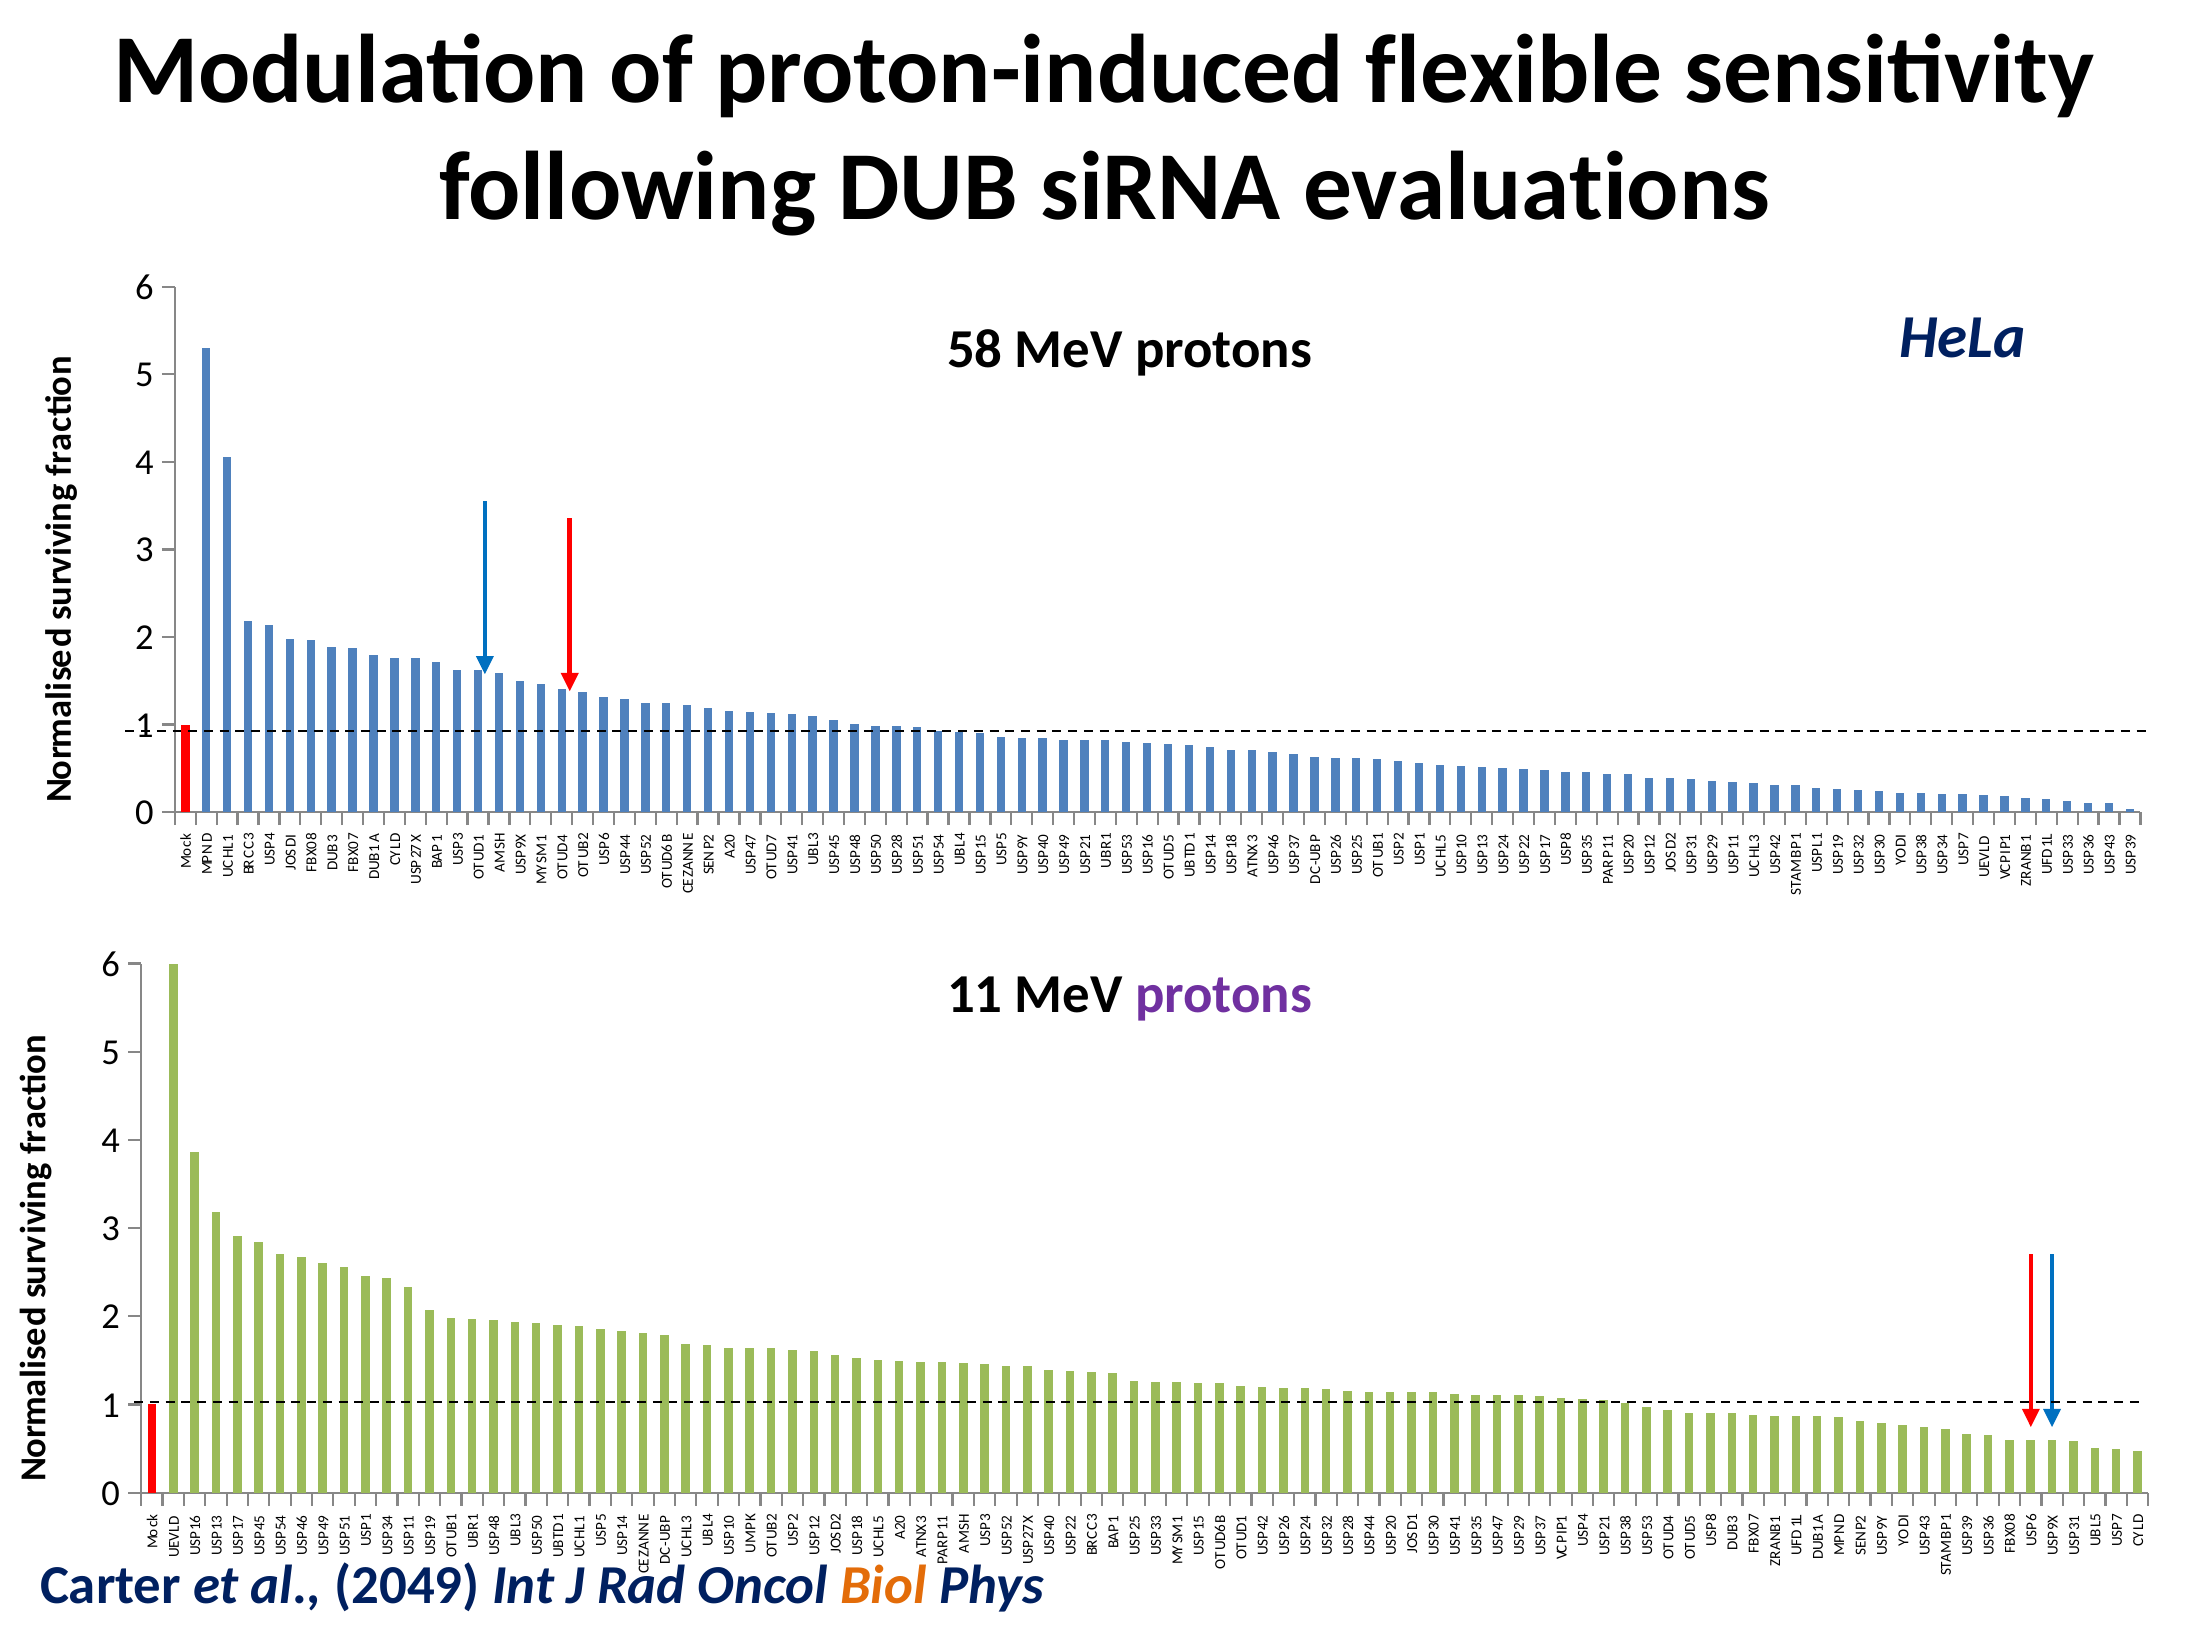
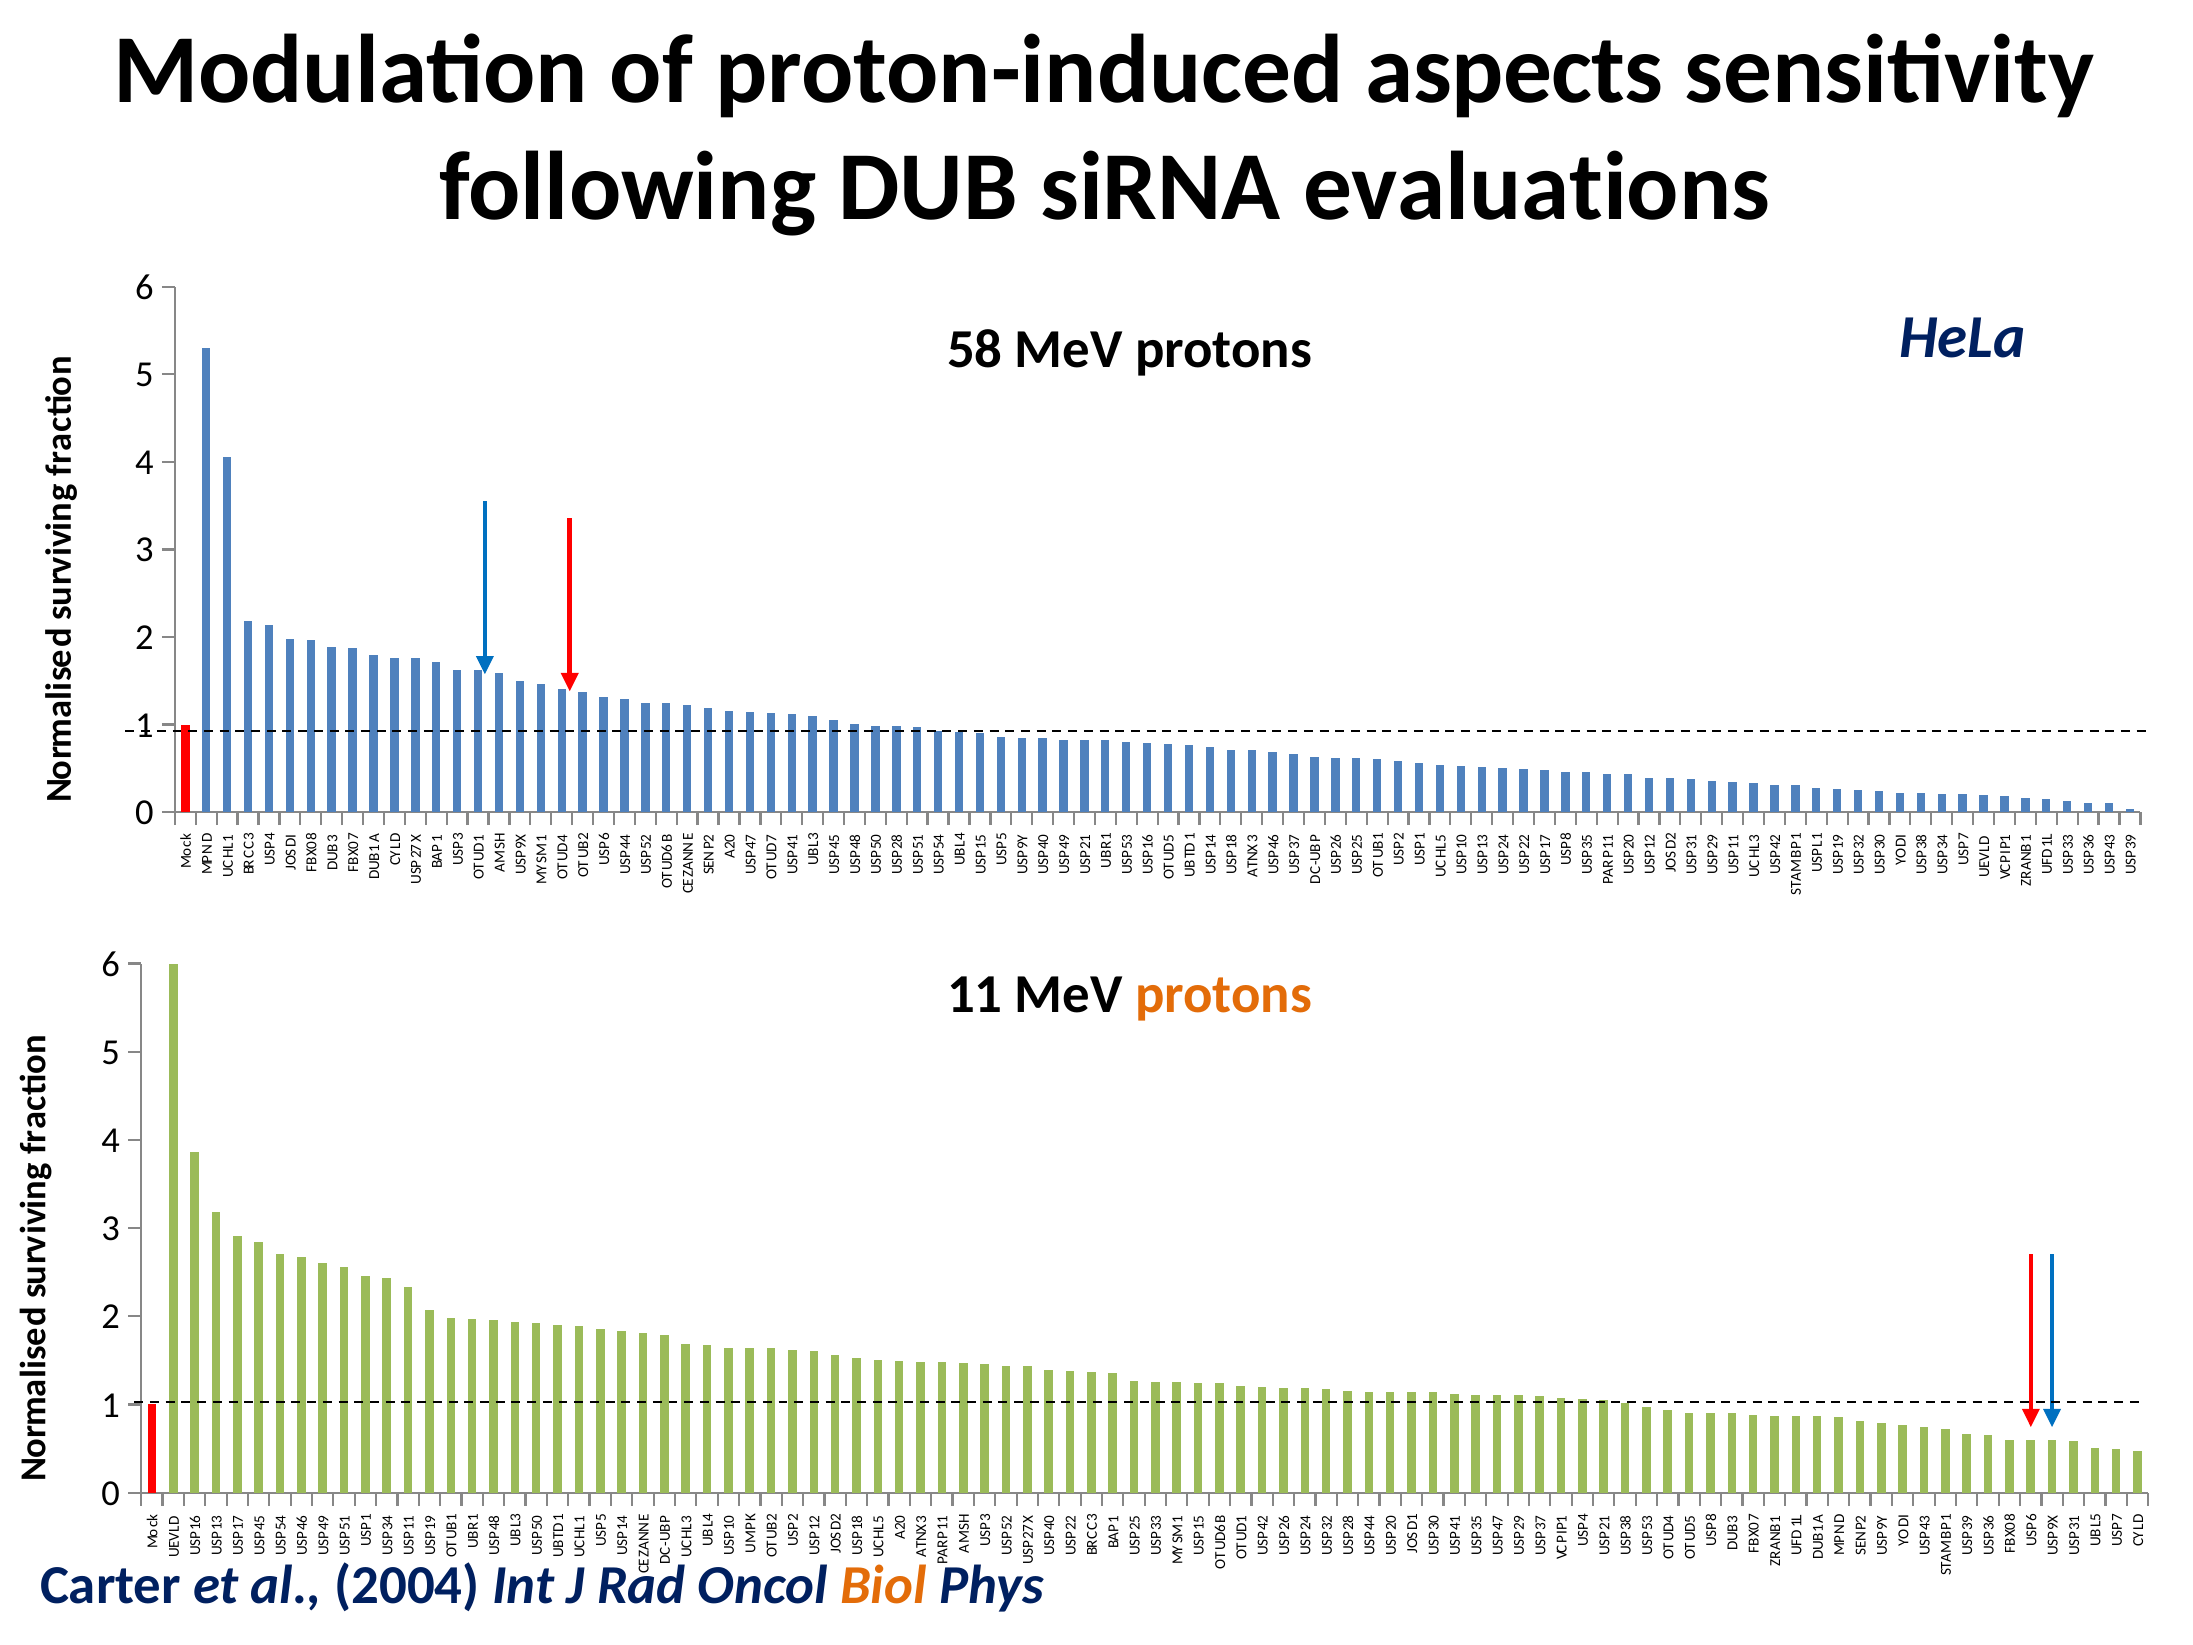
flexible: flexible -> aspects
protons at (1224, 994) colour: purple -> orange
2049: 2049 -> 2004
